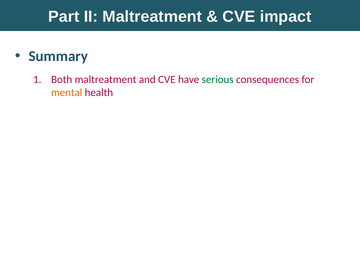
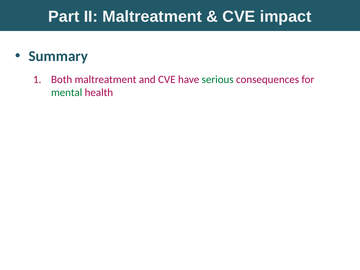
mental at (67, 93) colour: orange -> green
